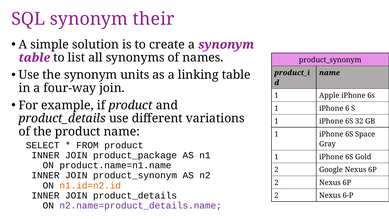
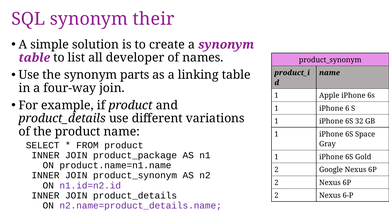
synonyms: synonyms -> developer
units: units -> parts
n1.id=n2.id colour: orange -> purple
